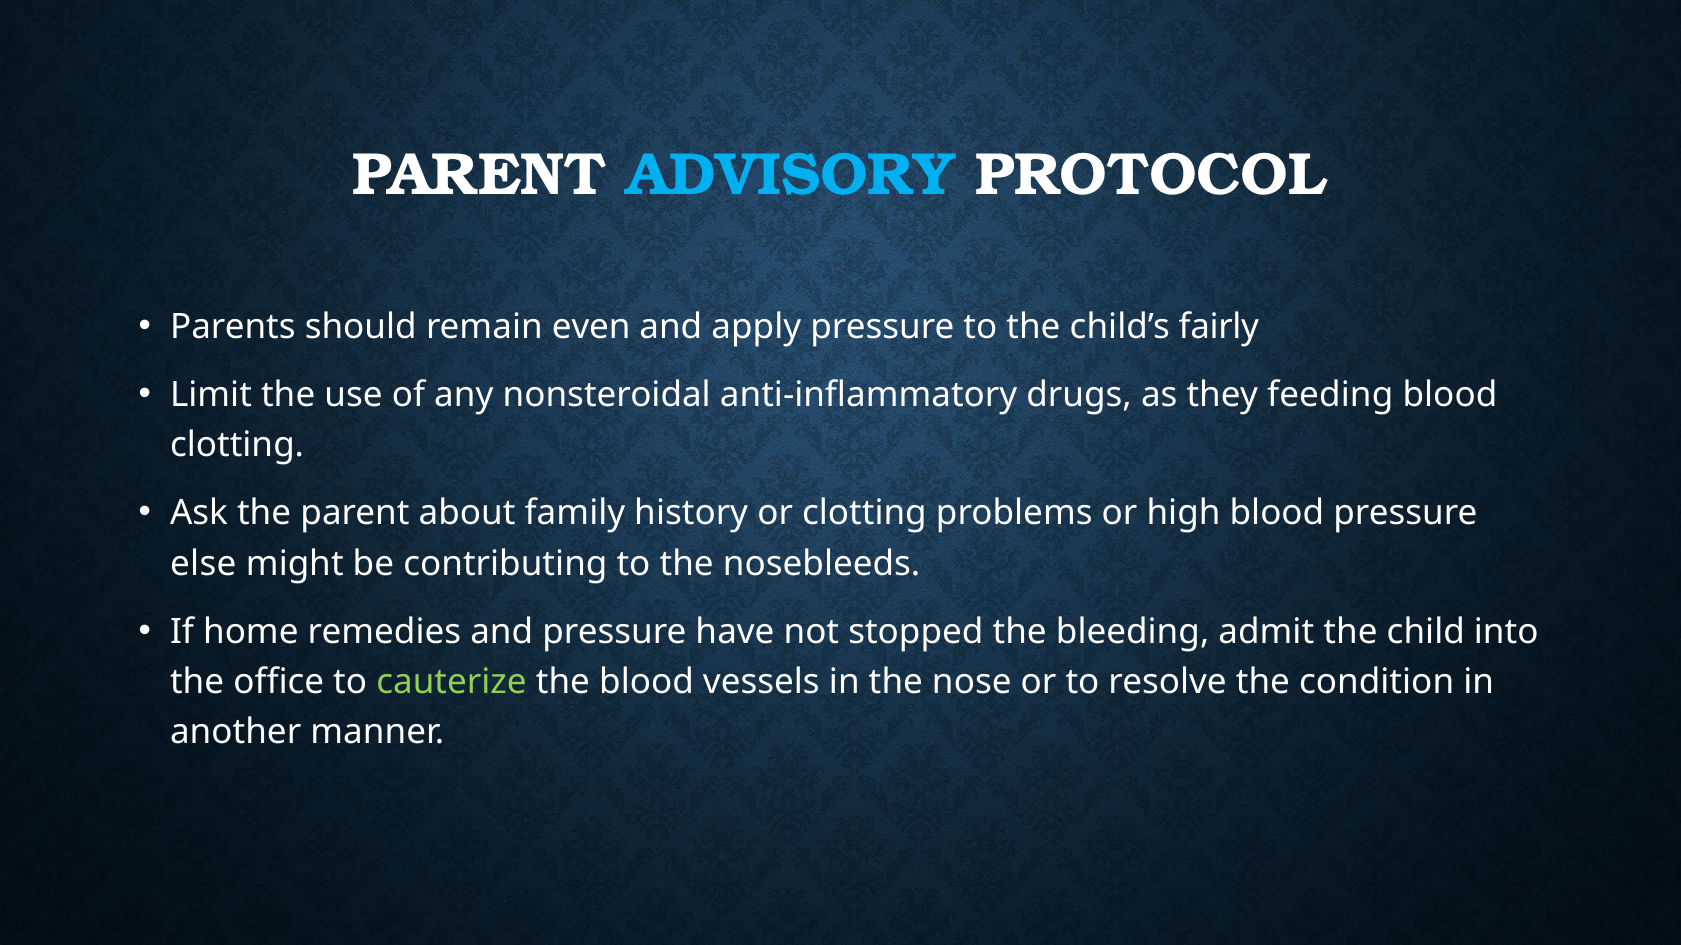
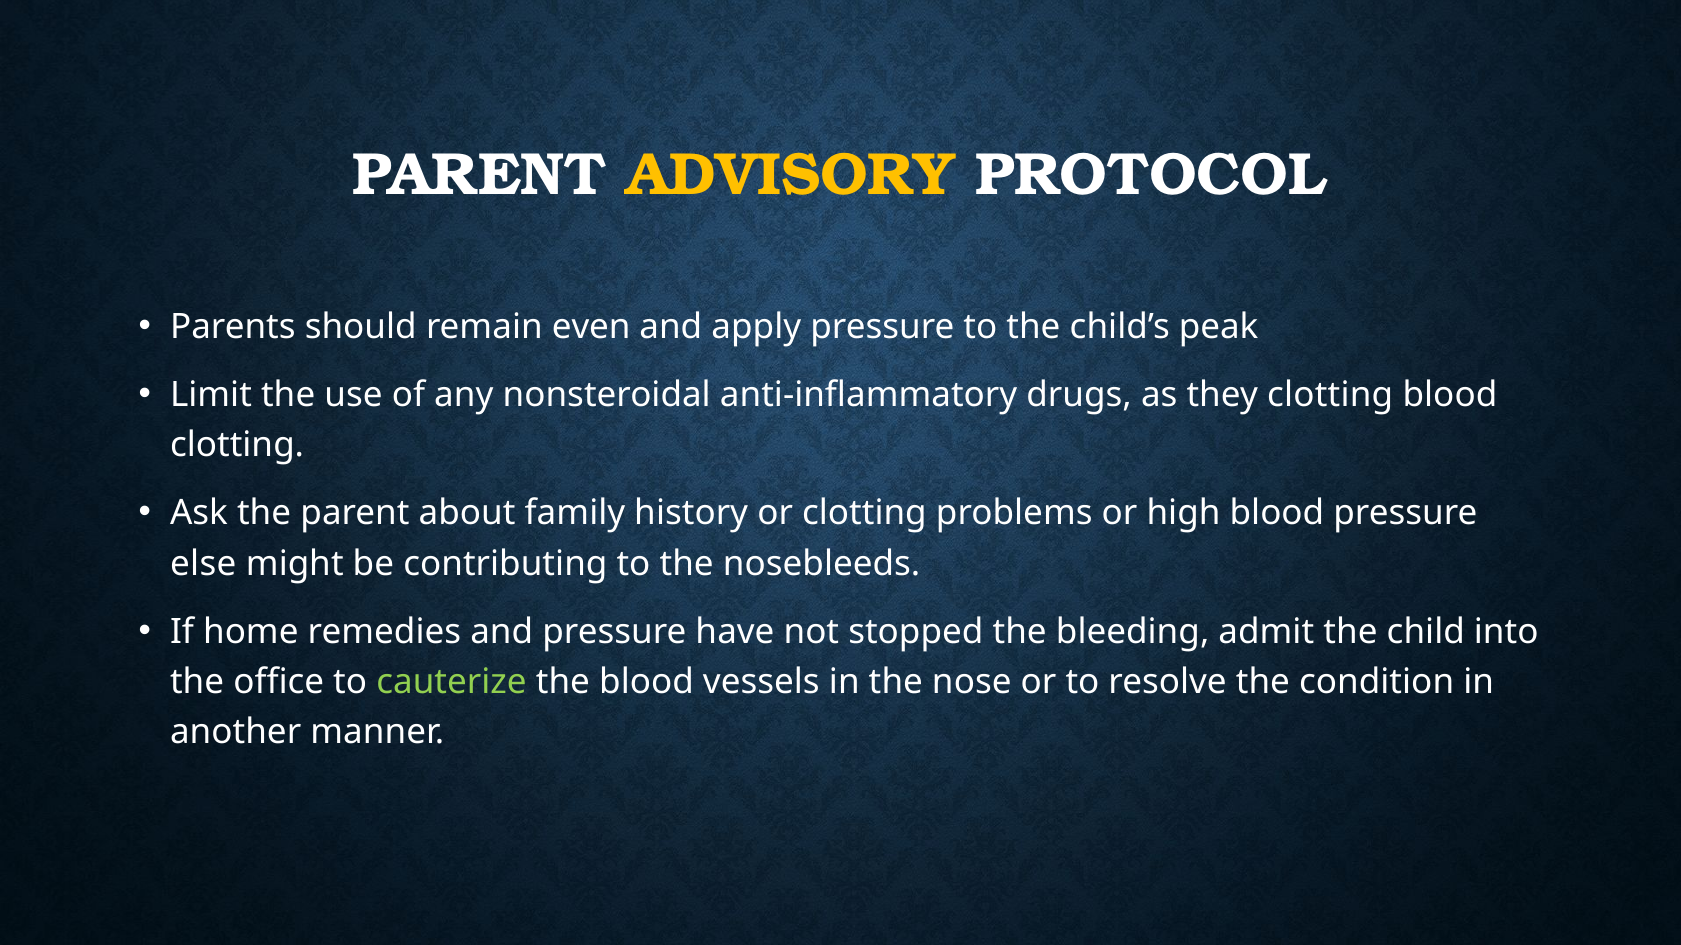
ADVISORY colour: light blue -> yellow
fairly: fairly -> peak
they feeding: feeding -> clotting
